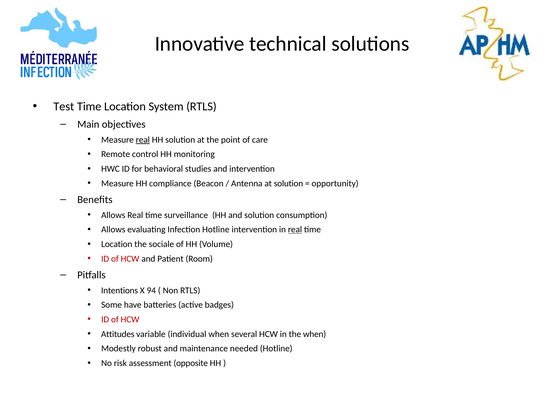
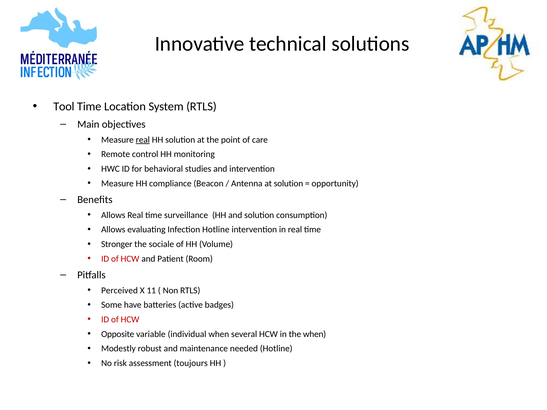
Test: Test -> Tool
real at (295, 230) underline: present -> none
Location at (117, 244): Location -> Stronger
Intentions: Intentions -> Perceived
94: 94 -> 11
Attitudes: Attitudes -> Opposite
opposite: opposite -> toujours
